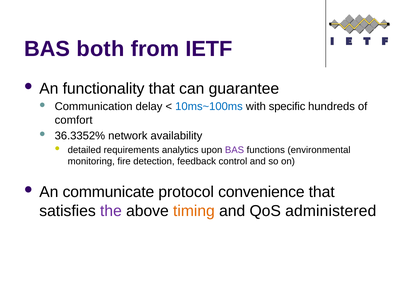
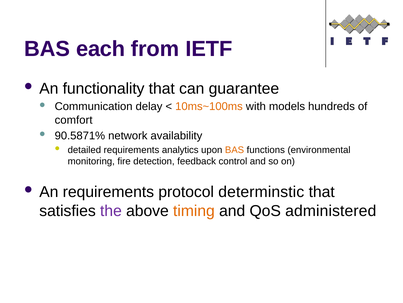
both: both -> each
10ms~100ms colour: blue -> orange
specific: specific -> models
36.3352%: 36.3352% -> 90.5871%
BAS at (235, 150) colour: purple -> orange
An communicate: communicate -> requirements
convenience: convenience -> determinstic
